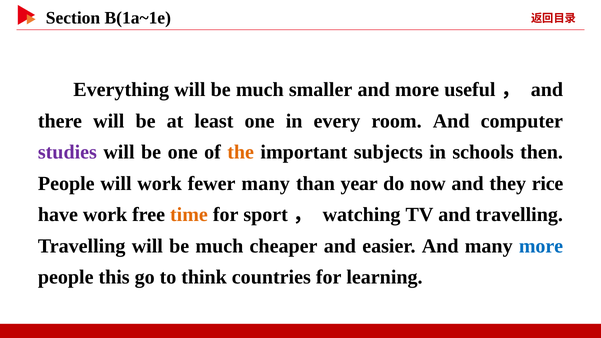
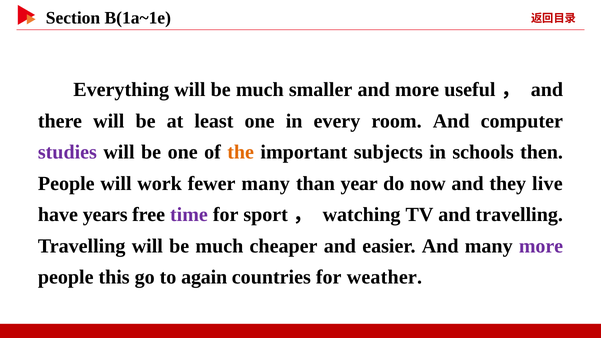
rice: rice -> live
have work: work -> years
time colour: orange -> purple
more at (541, 246) colour: blue -> purple
think: think -> again
learning: learning -> weather
